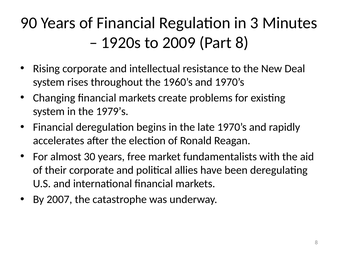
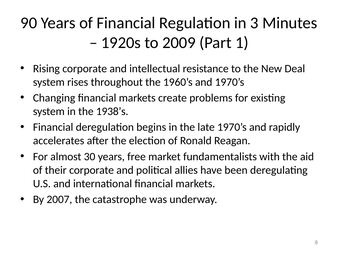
Part 8: 8 -> 1
1979’s: 1979’s -> 1938’s
